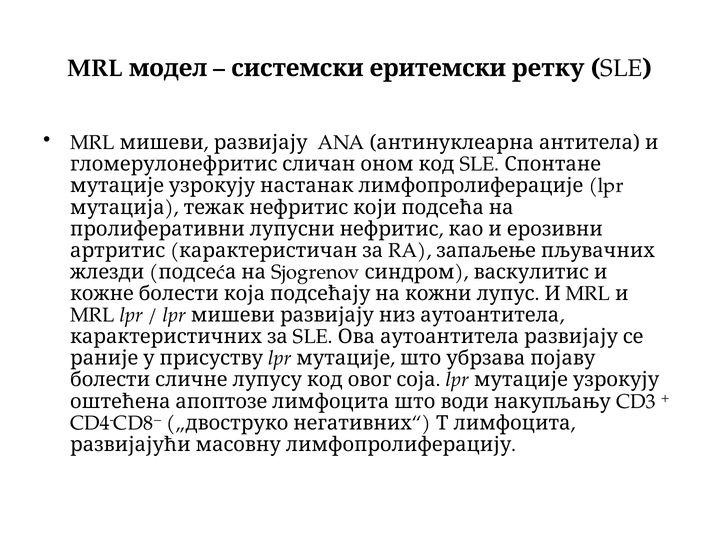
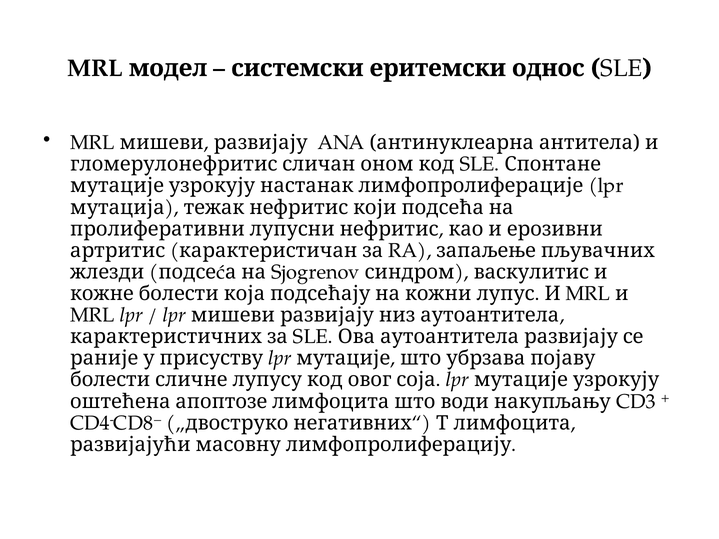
ретку: ретку -> однос
